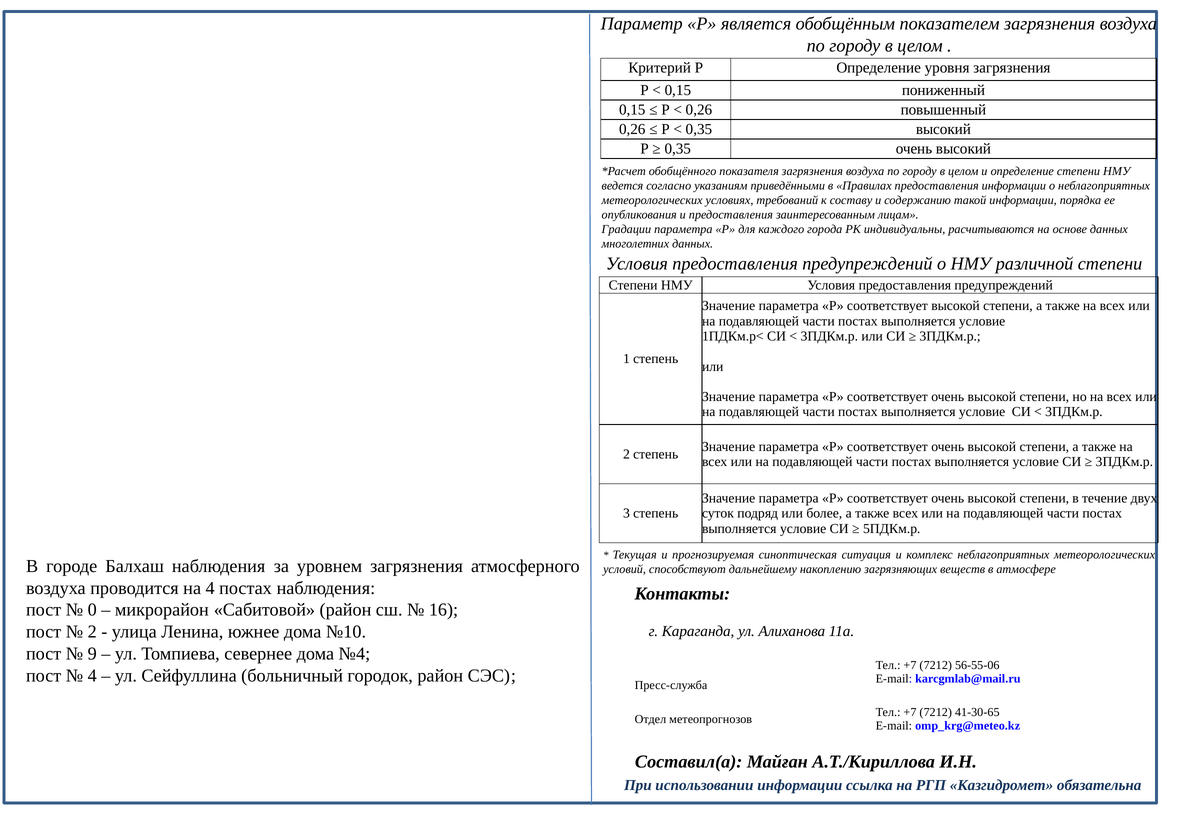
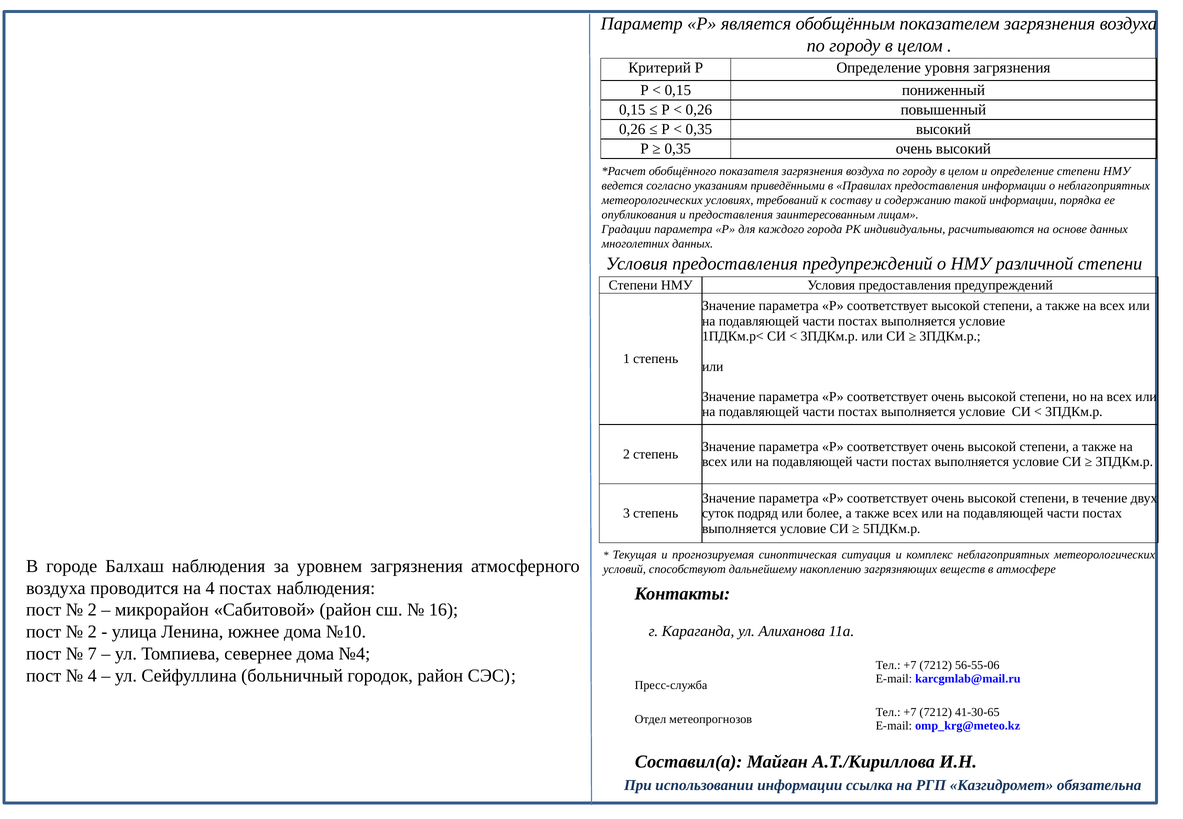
0 at (92, 610): 0 -> 2
9: 9 -> 7
